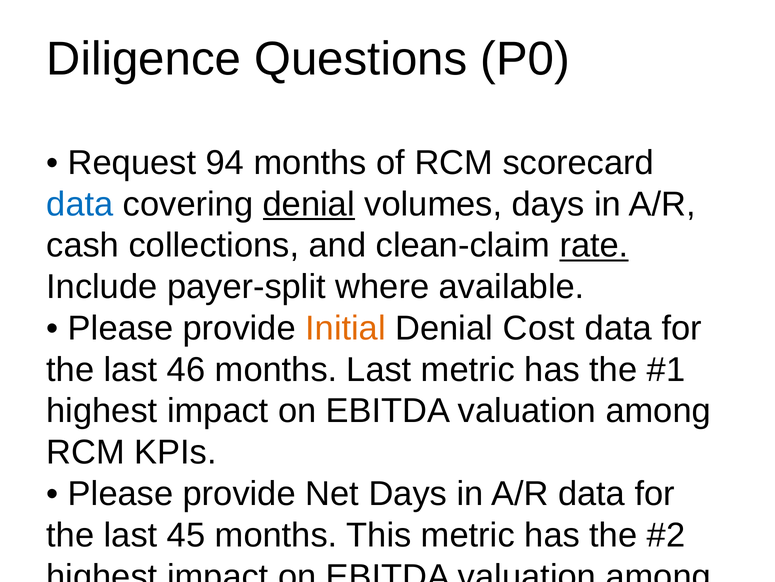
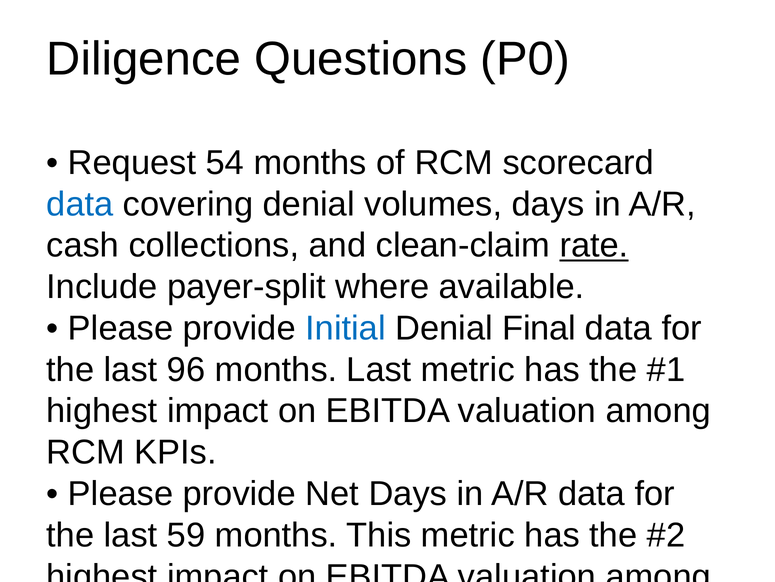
94: 94 -> 54
denial at (309, 204) underline: present -> none
Initial colour: orange -> blue
Denial Cost: Cost -> Final
46: 46 -> 96
45: 45 -> 59
